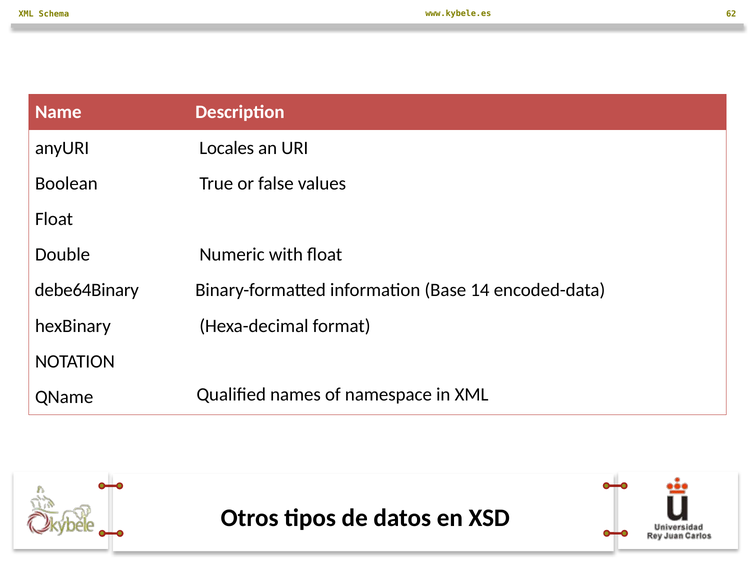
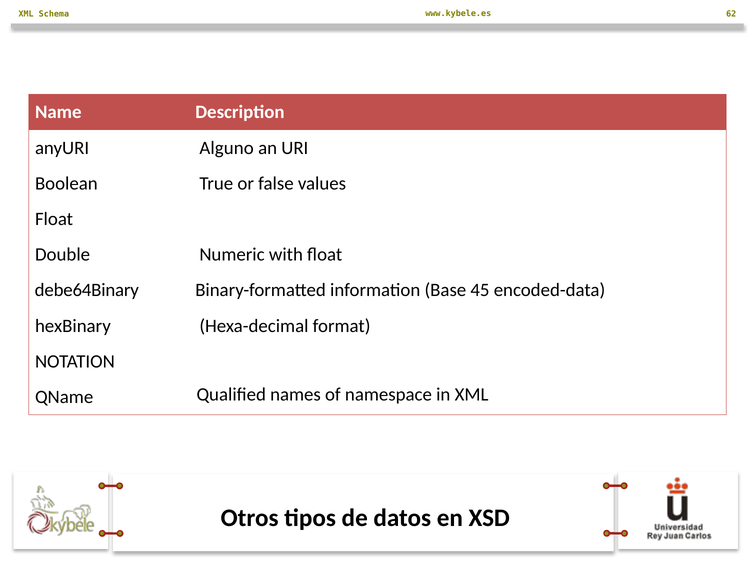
Locales: Locales -> Alguno
14: 14 -> 45
